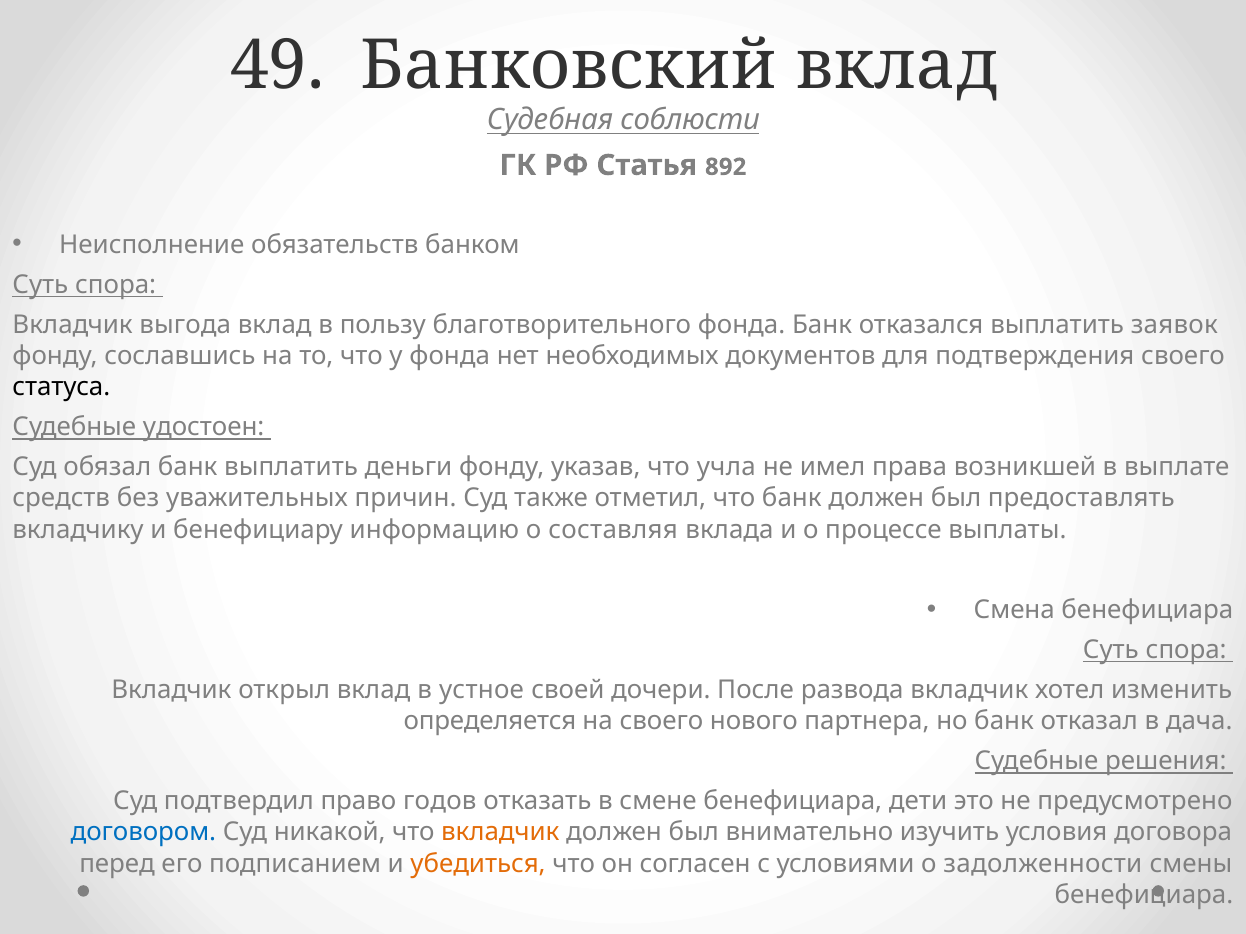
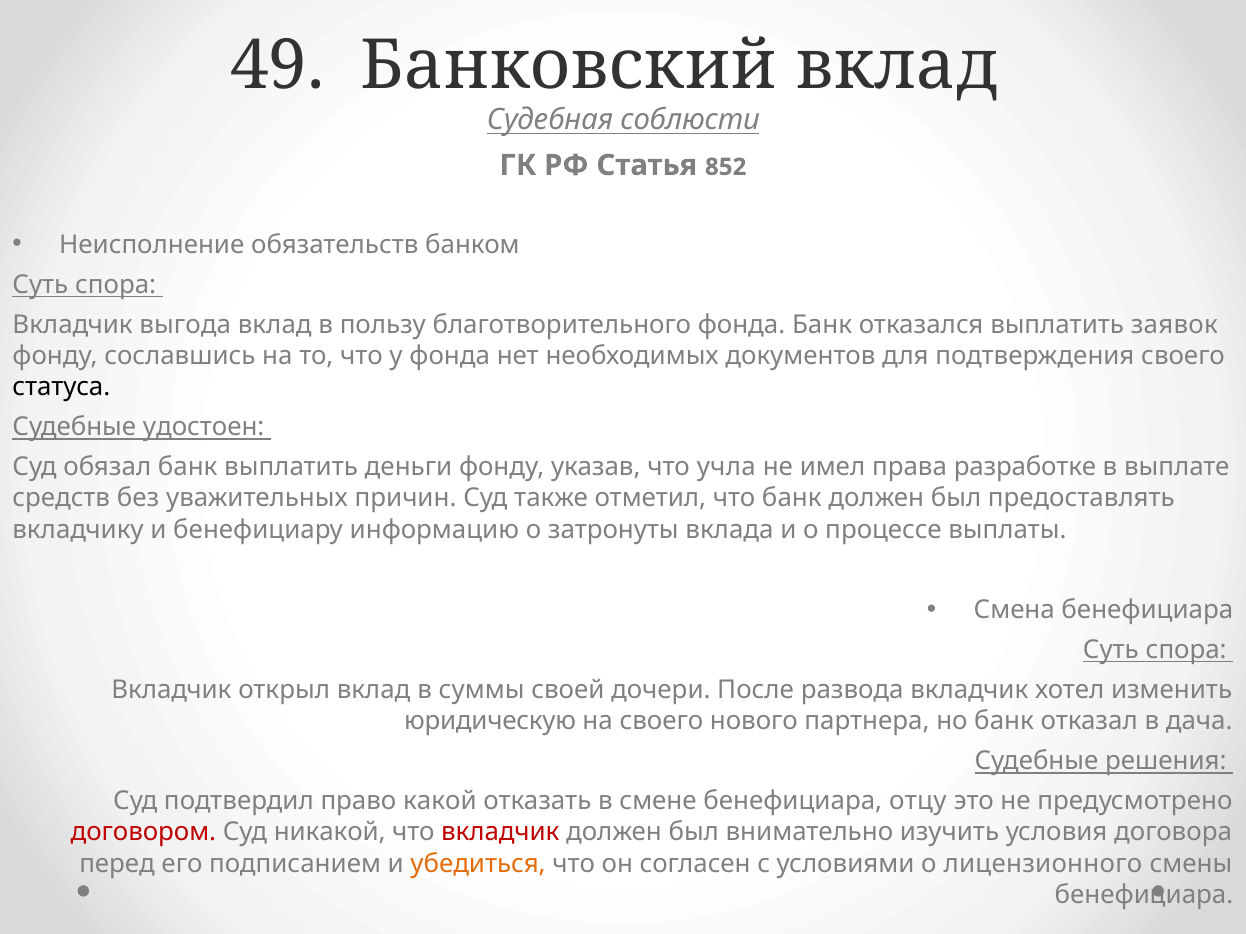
892: 892 -> 852
возникшей: возникшей -> разработке
составляя: составляя -> затронуты
устное: устное -> суммы
определяется: определяется -> юридическую
годов: годов -> какой
дети: дети -> отцу
договором colour: blue -> red
вкладчик at (500, 833) colour: orange -> red
задолженности: задолженности -> лицензионного
